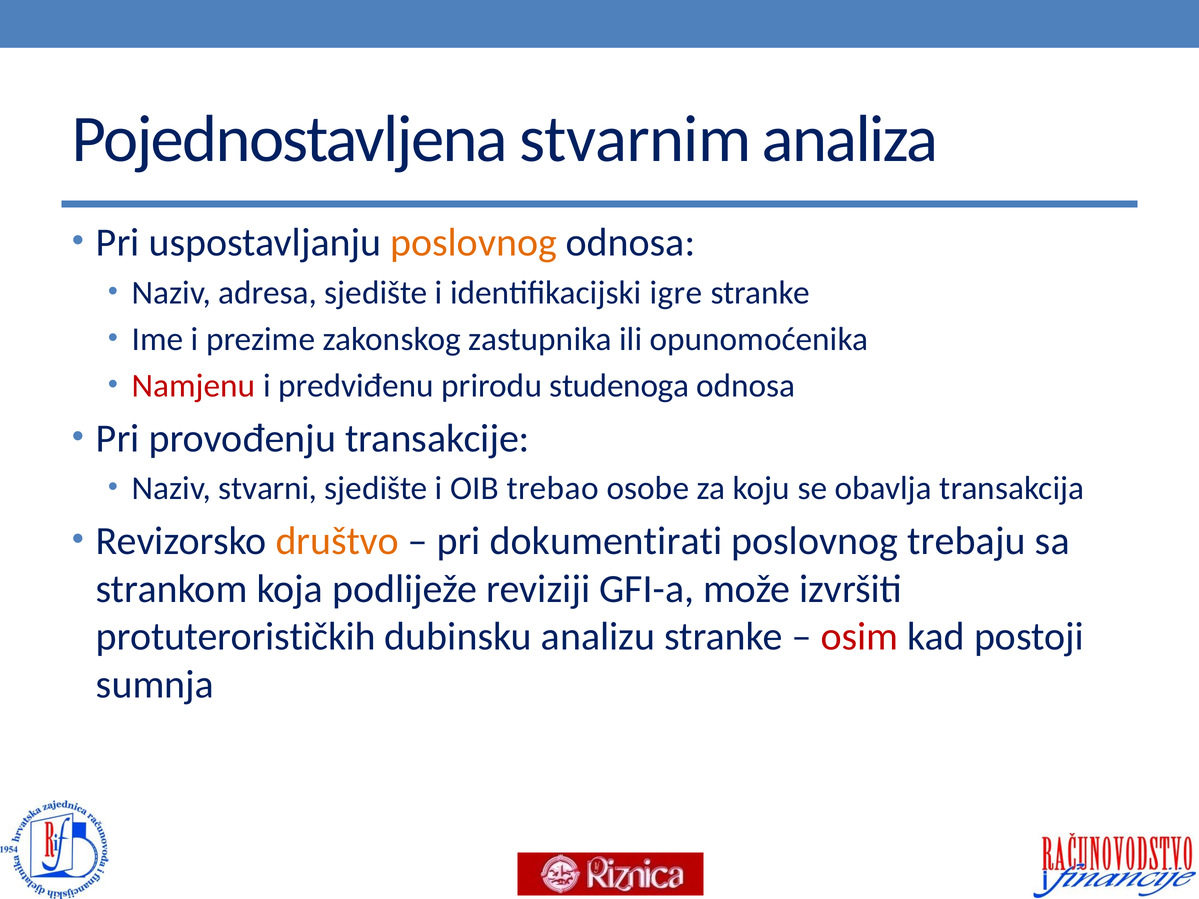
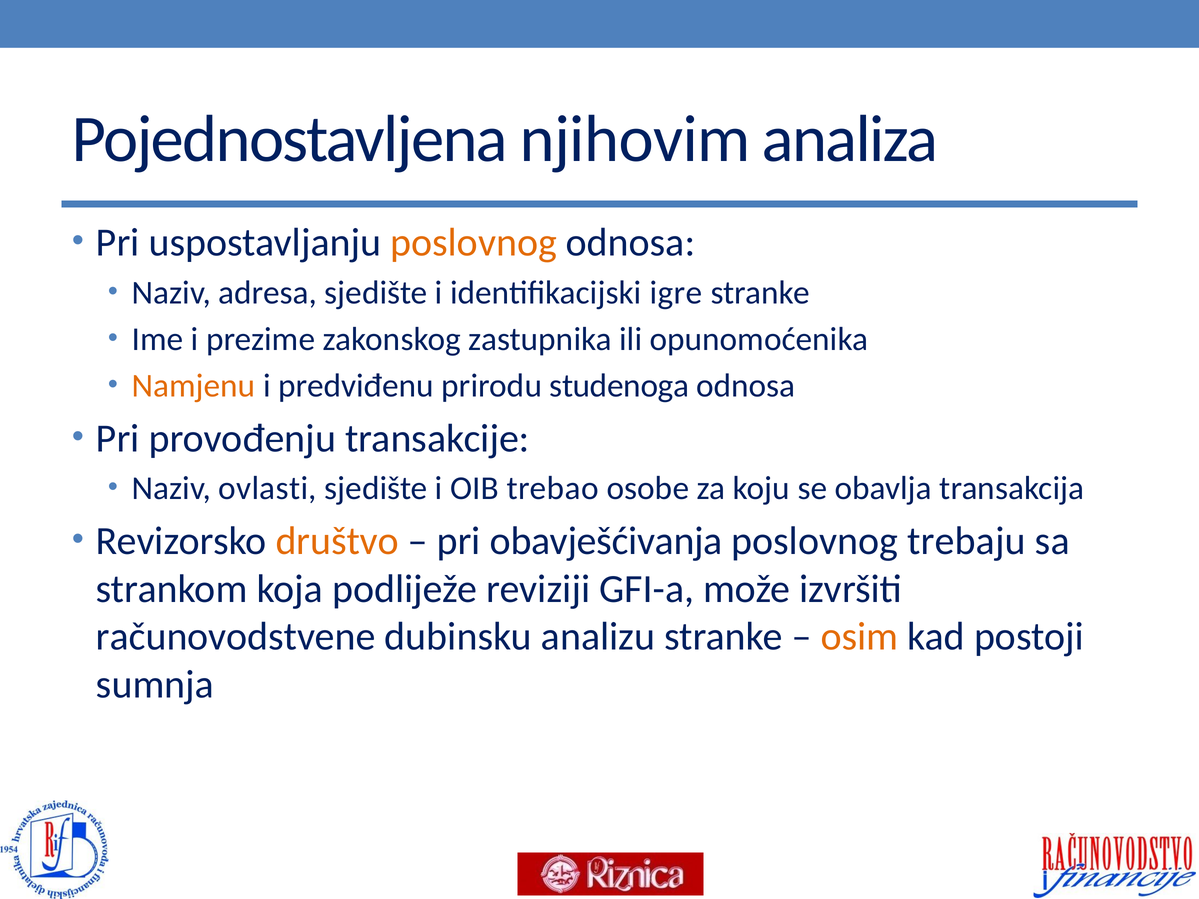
stvarnim: stvarnim -> njihovim
Namjenu colour: red -> orange
stvarni: stvarni -> ovlasti
dokumentirati: dokumentirati -> obavješćivanja
protuterorističkih: protuterorističkih -> računovodstvene
osim colour: red -> orange
